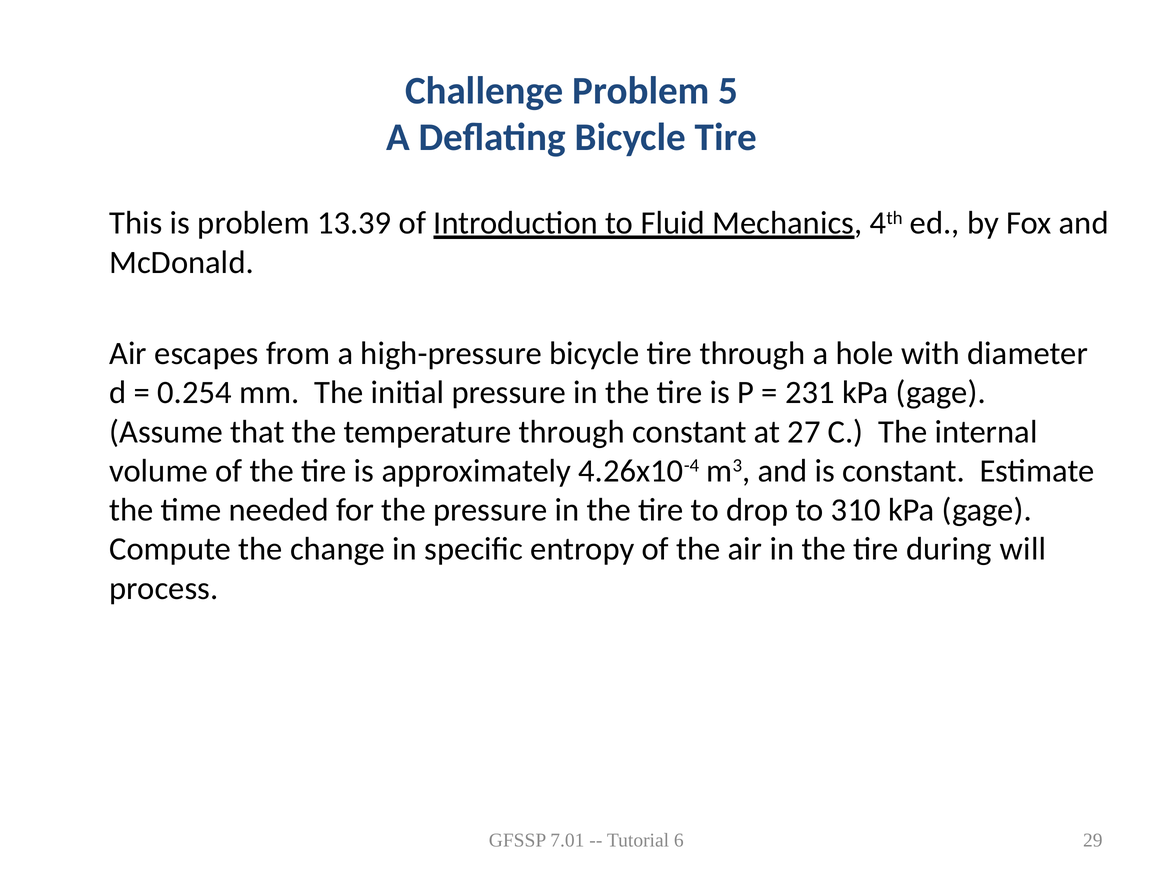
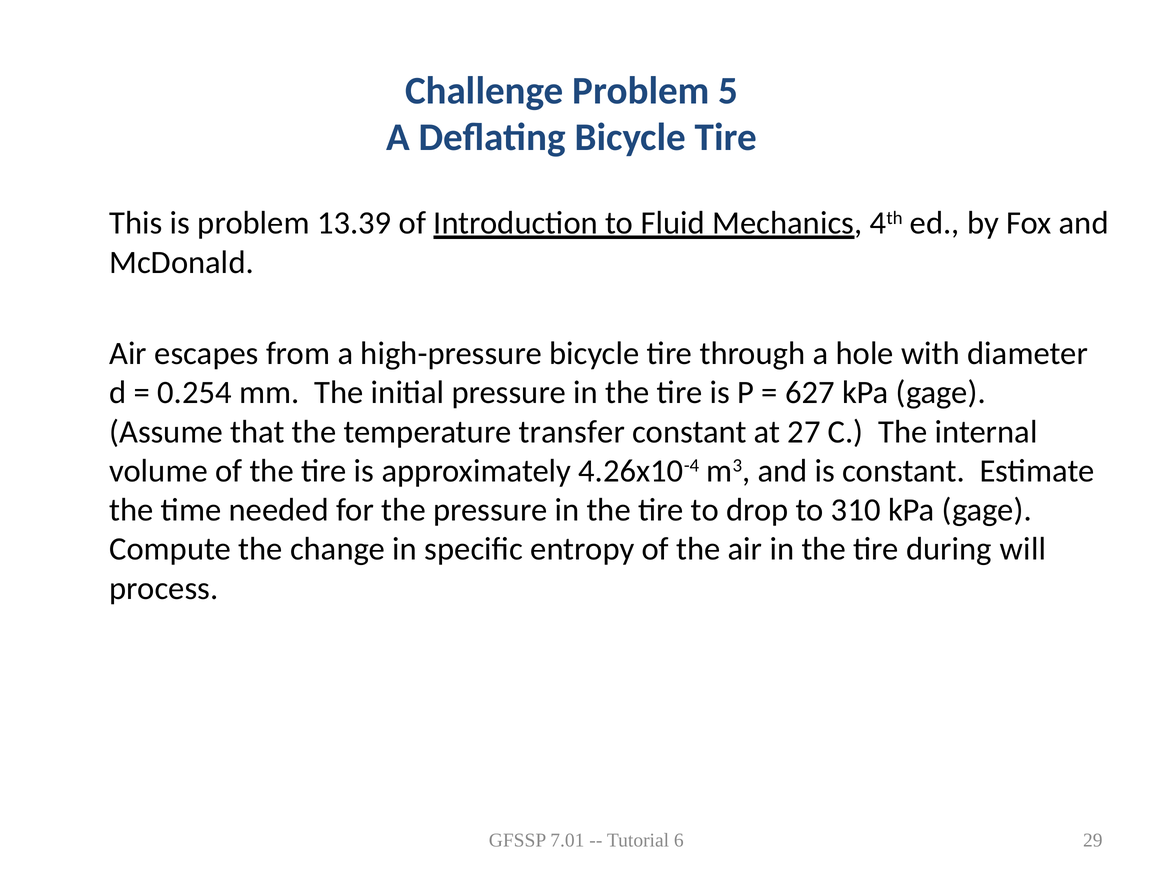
231: 231 -> 627
temperature through: through -> transfer
